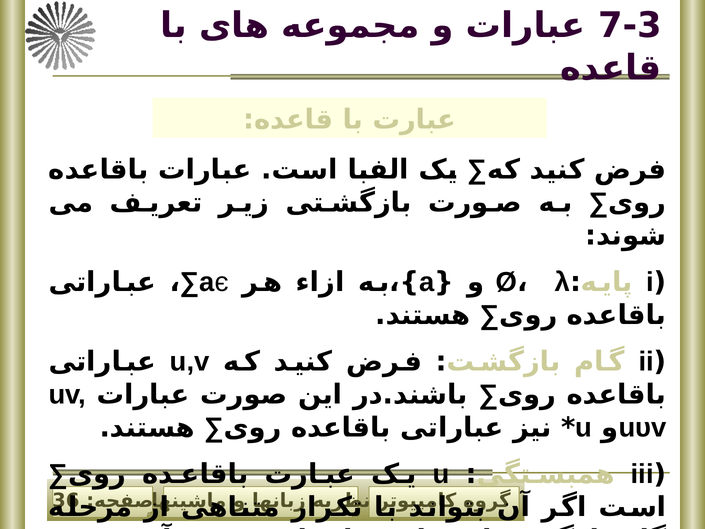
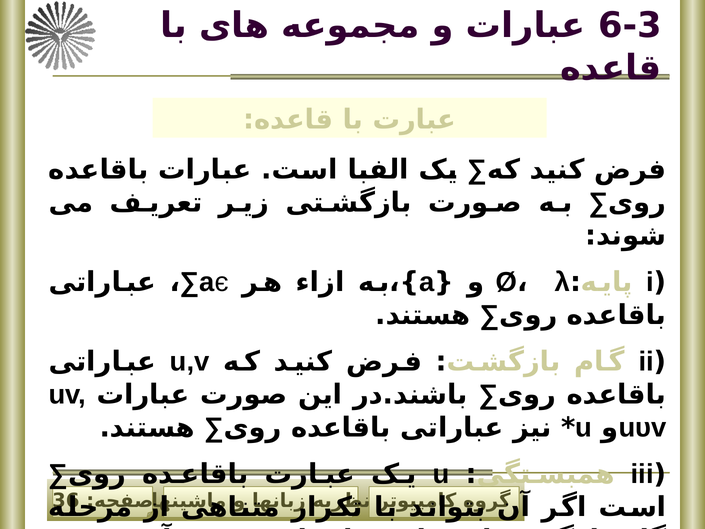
7-3: 7-3 -> 6-3
